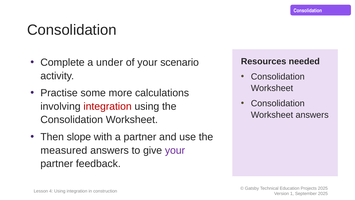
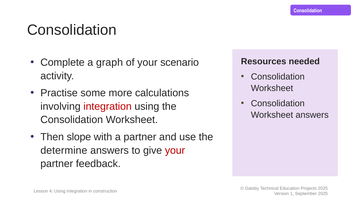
under: under -> graph
measured: measured -> determine
your at (175, 150) colour: purple -> red
